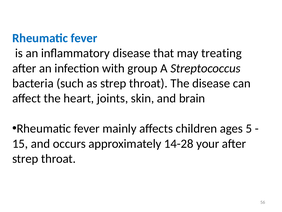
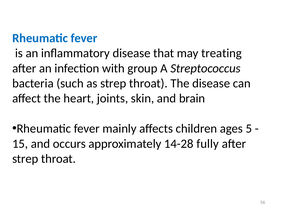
your: your -> fully
